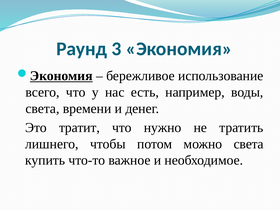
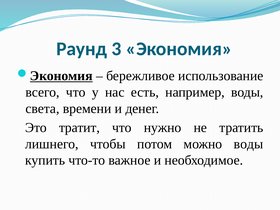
можно света: света -> воды
